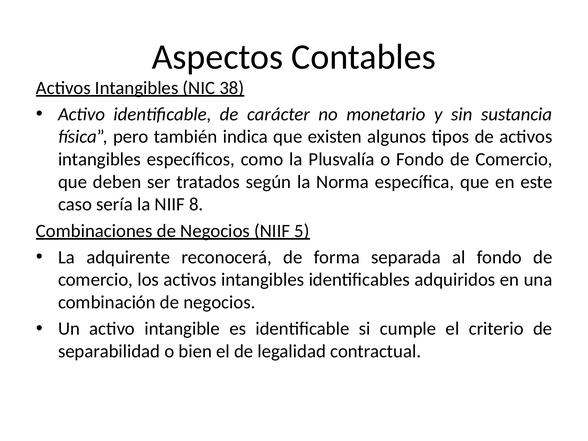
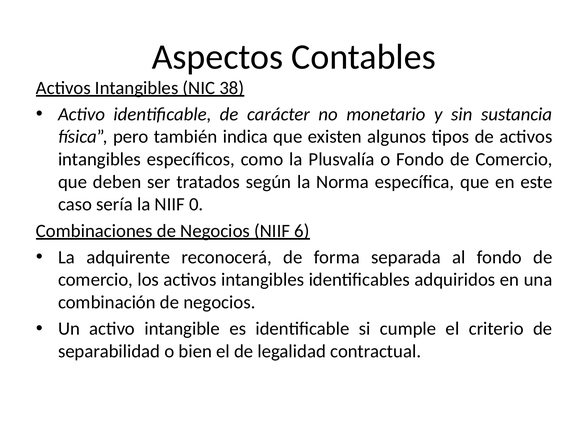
8: 8 -> 0
5: 5 -> 6
